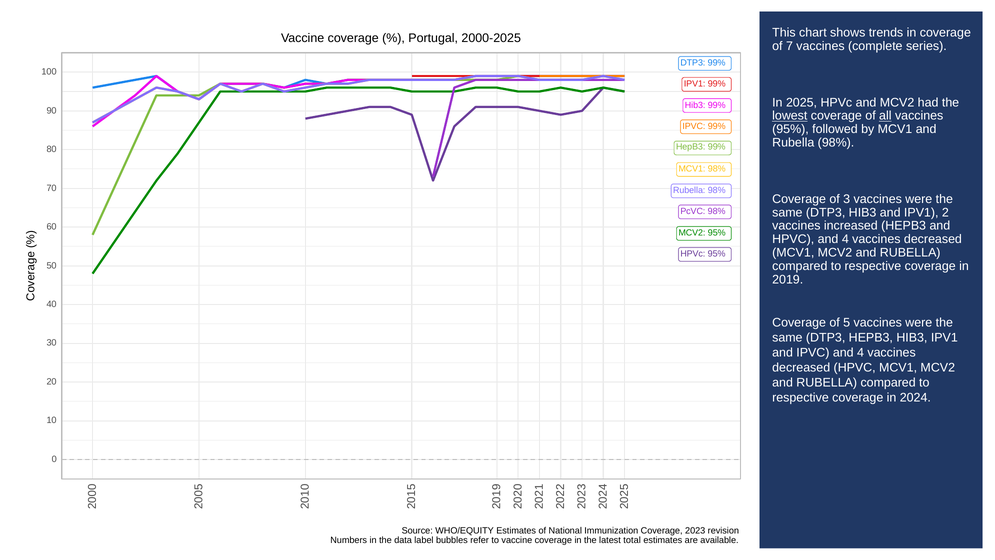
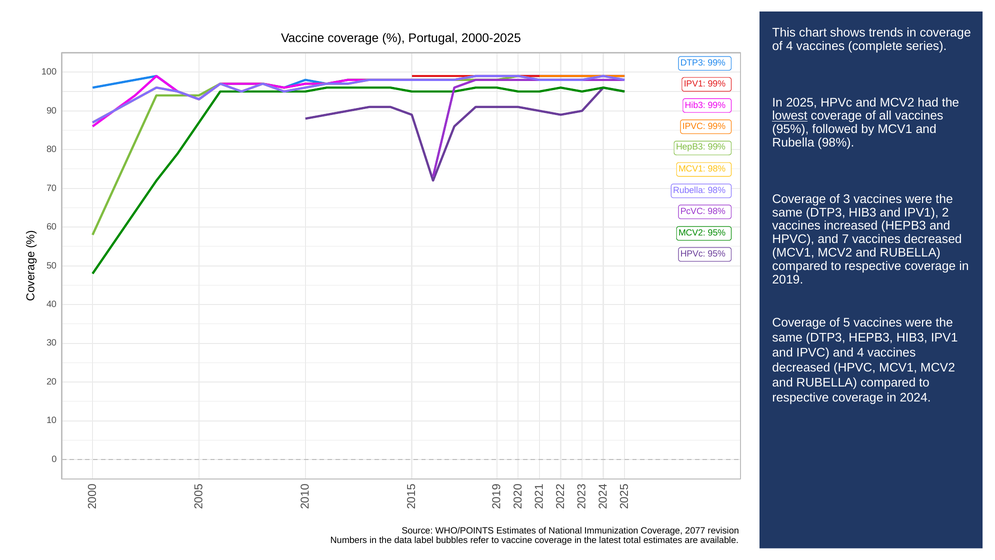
of 7: 7 -> 4
all underline: present -> none
HPVC and 4: 4 -> 7
WHO/EQUITY: WHO/EQUITY -> WHO/POINTS
2023: 2023 -> 2077
